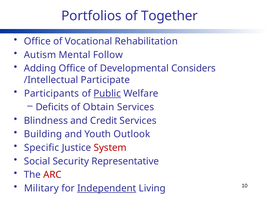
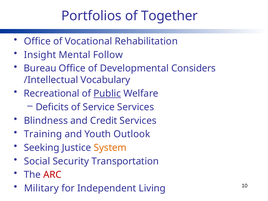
Autism: Autism -> Insight
Adding: Adding -> Bureau
Participate: Participate -> Vocabulary
Participants: Participants -> Recreational
Obtain: Obtain -> Service
Building: Building -> Training
Specific: Specific -> Seeking
System colour: red -> orange
Representative: Representative -> Transportation
Independent underline: present -> none
